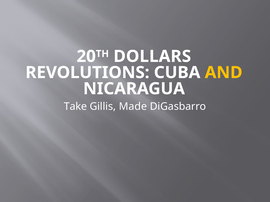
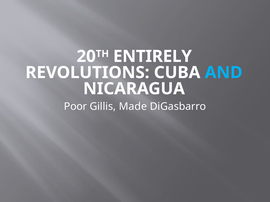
DOLLARS: DOLLARS -> ENTIRELY
AND colour: yellow -> light blue
Take: Take -> Poor
